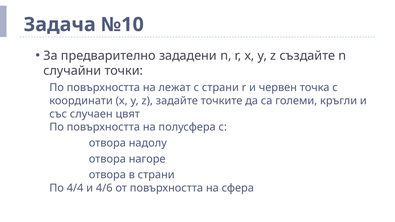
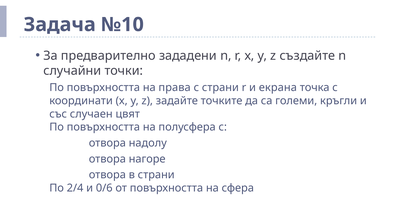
лежат: лежат -> права
червен: червен -> екрана
4/4: 4/4 -> 2/4
4/6: 4/6 -> 0/6
